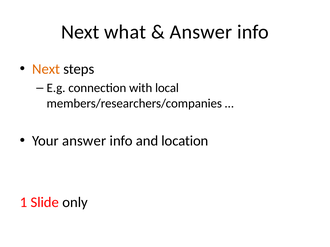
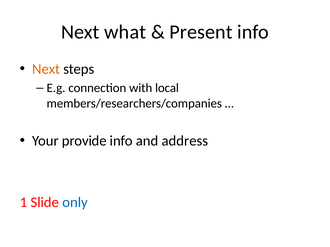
Answer at (201, 32): Answer -> Present
Your answer: answer -> provide
location: location -> address
only colour: black -> blue
